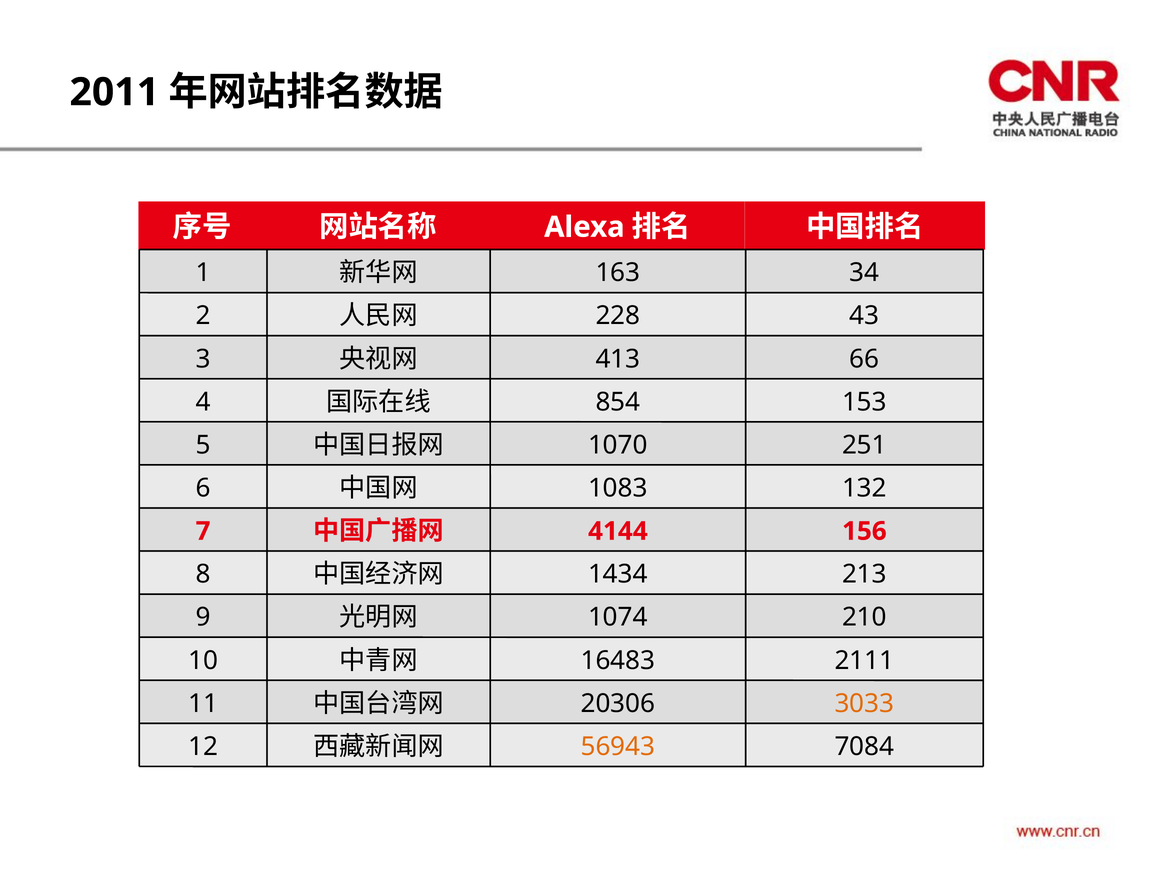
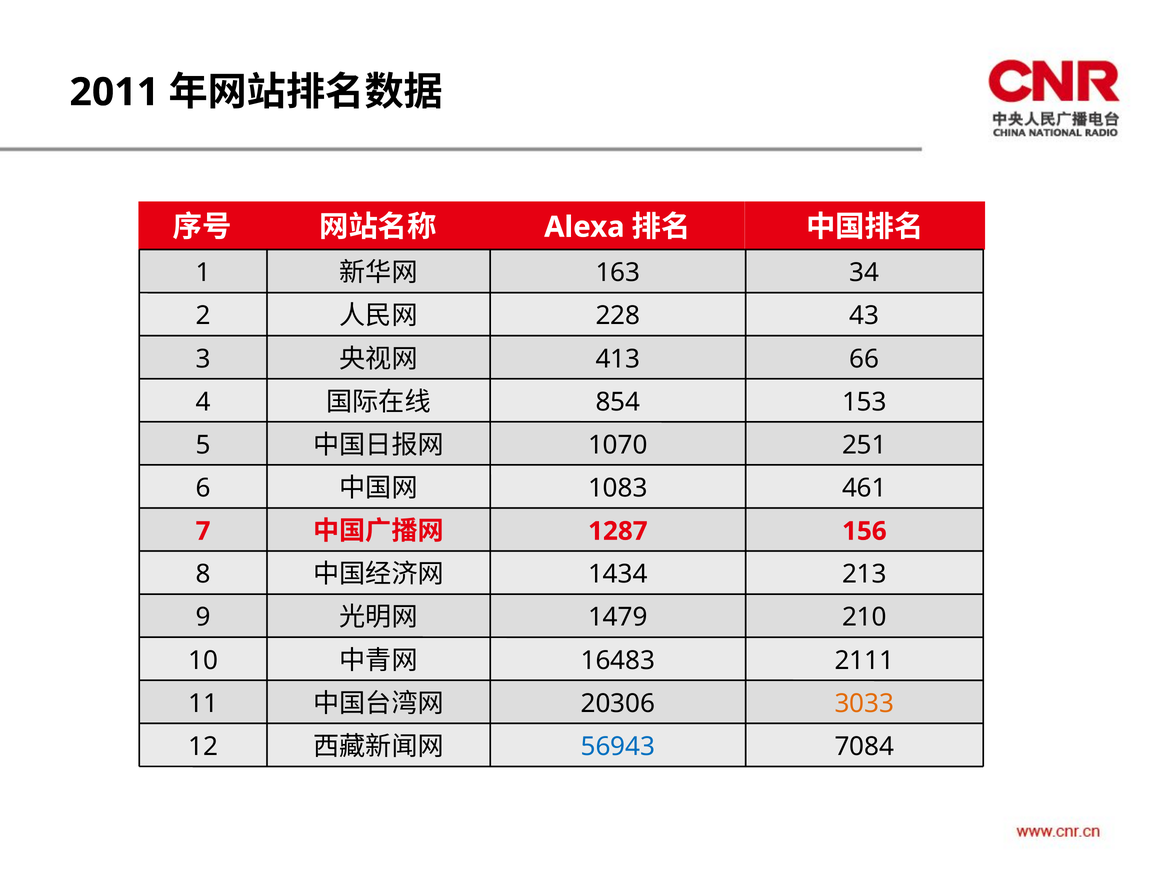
132: 132 -> 461
4144: 4144 -> 1287
1074: 1074 -> 1479
56943 colour: orange -> blue
